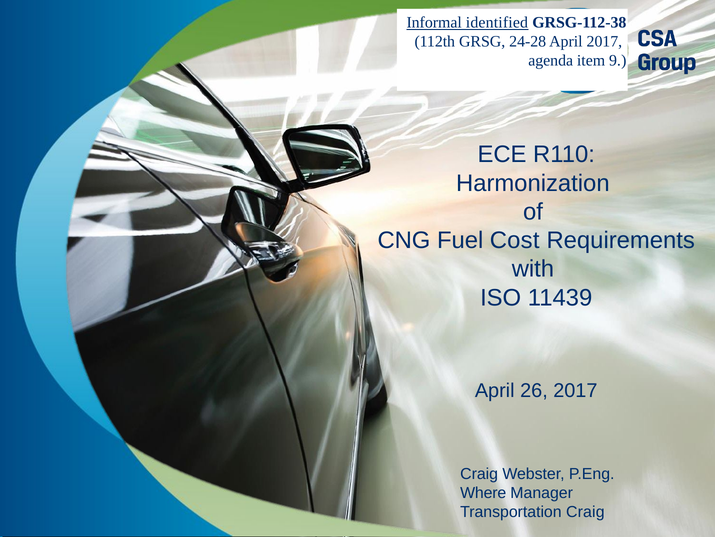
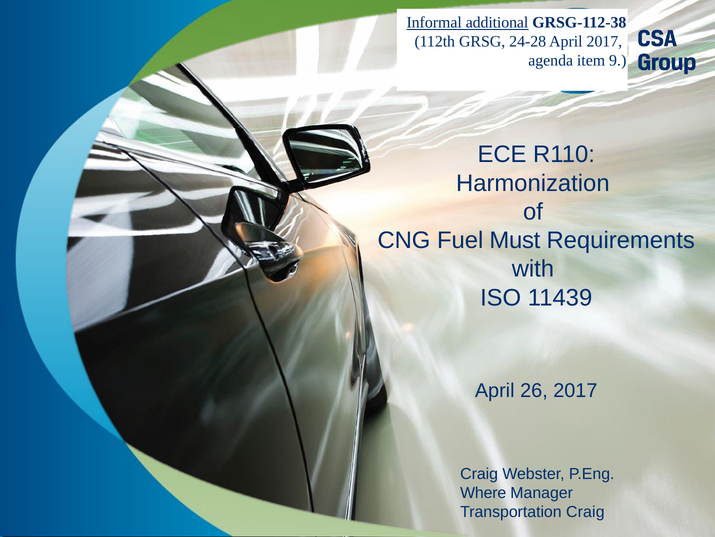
identified: identified -> additional
Cost: Cost -> Must
